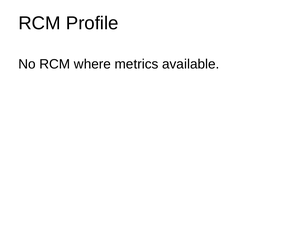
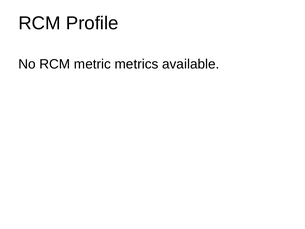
where: where -> metric
